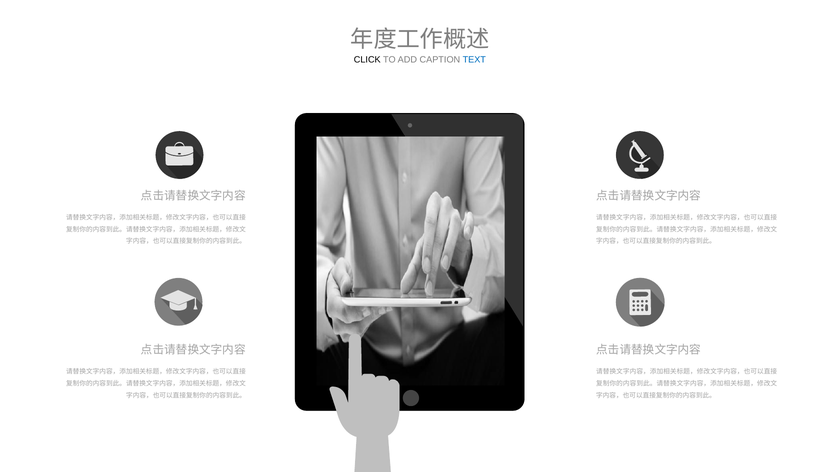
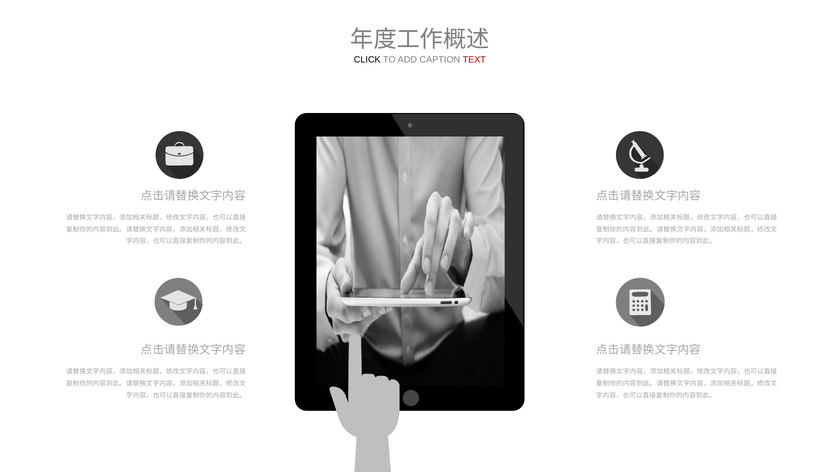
TEXT colour: blue -> red
